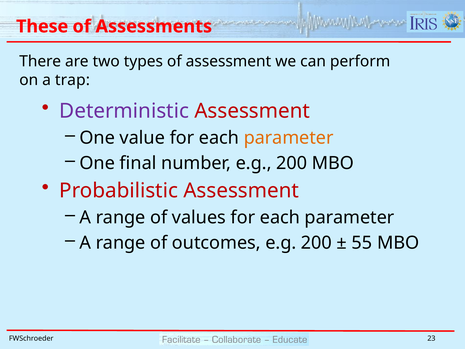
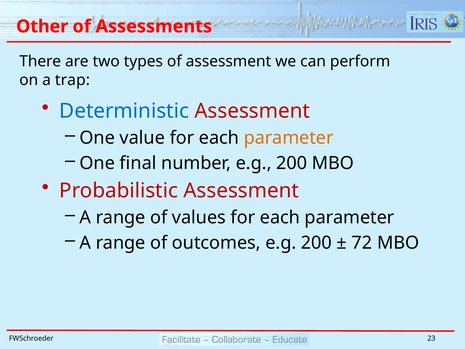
These: These -> Other
Deterministic colour: purple -> blue
55: 55 -> 72
